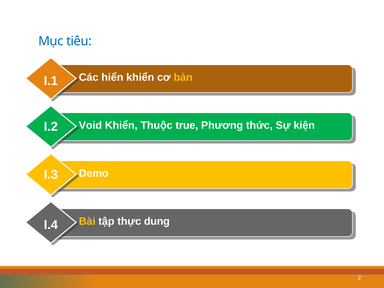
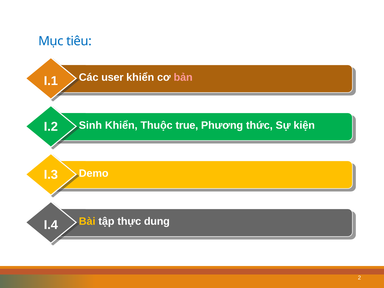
hiển: hiển -> user
bản colour: yellow -> pink
Void: Void -> Sinh
